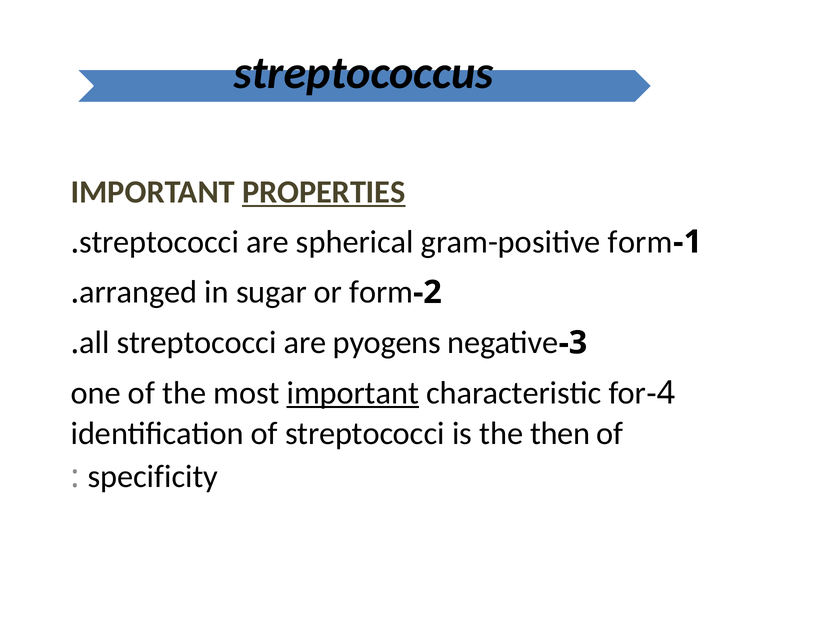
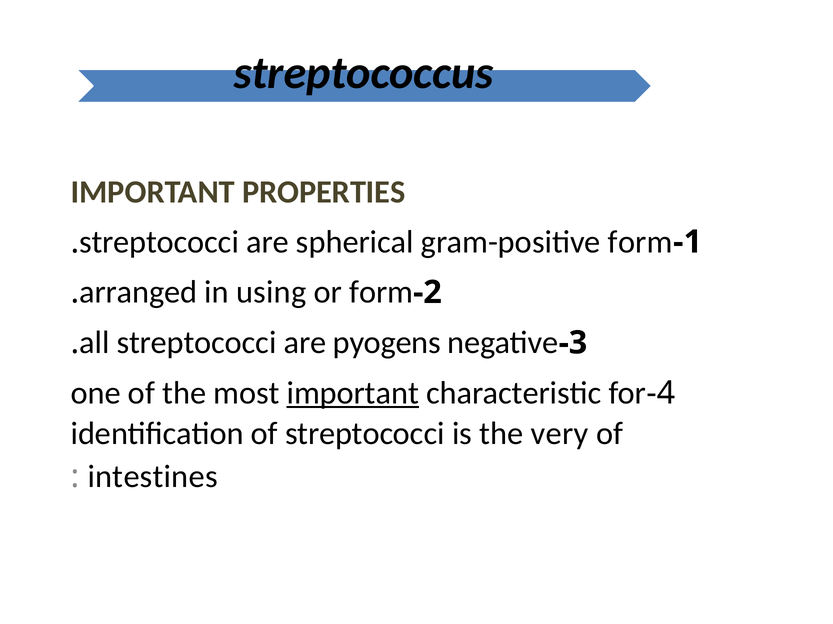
PROPERTIES underline: present -> none
sugar: sugar -> using
then: then -> very
specificity: specificity -> intestines
